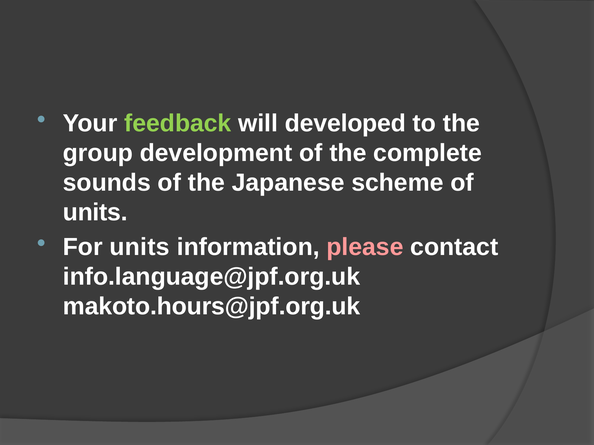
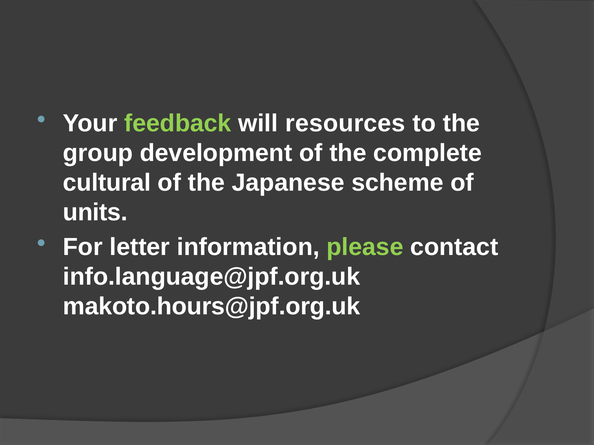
developed: developed -> resources
sounds: sounds -> cultural
For units: units -> letter
please colour: pink -> light green
